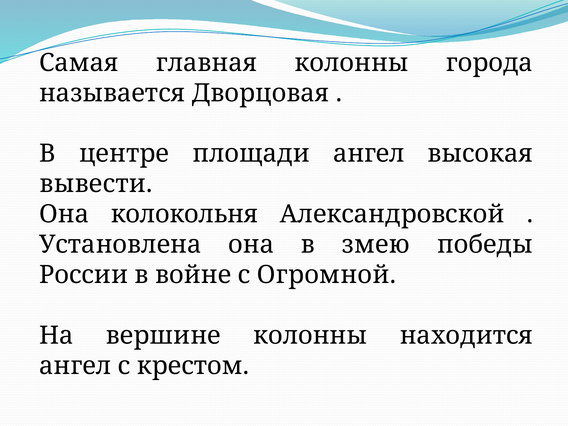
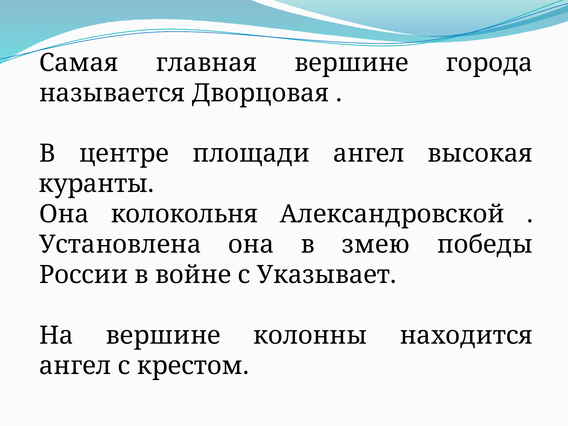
главная колонны: колонны -> вершине
вывести: вывести -> куранты
Огромной: Огромной -> Указывает
